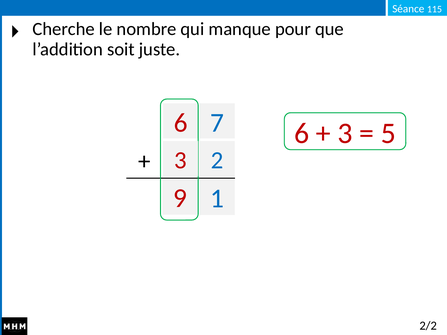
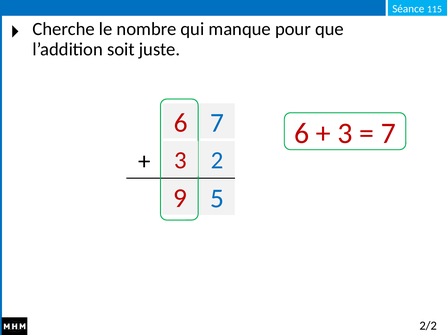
5 at (388, 133): 5 -> 7
1: 1 -> 5
